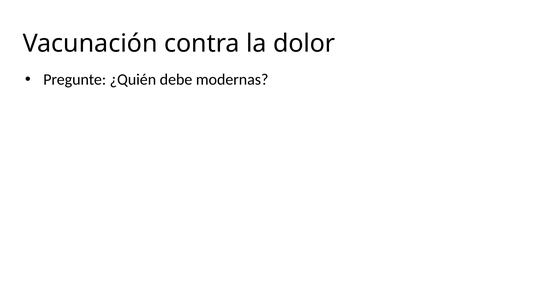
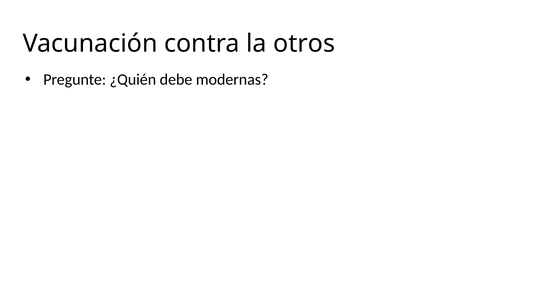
dolor: dolor -> otros
